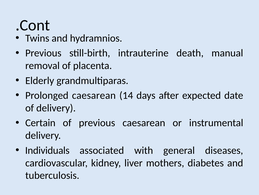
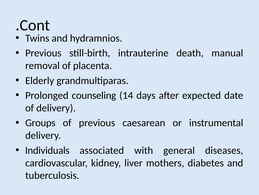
Prolonged caesarean: caesarean -> counseling
Certain: Certain -> Groups
